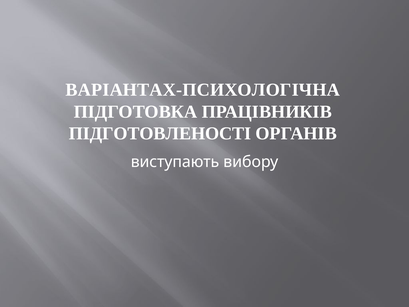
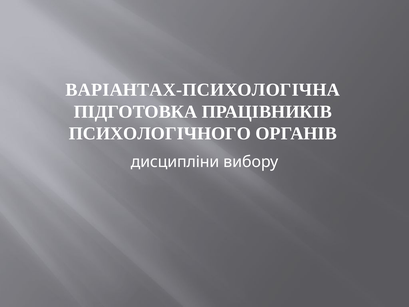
ПІДГОТОВЛЕНОСТІ: ПІДГОТОВЛЕНОСТІ -> ПСИХОЛОГІЧНОГО
виступають: виступають -> дисципліни
